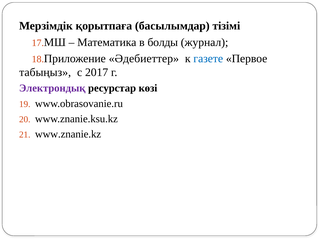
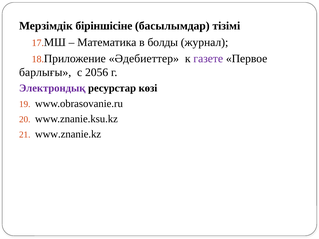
қорытпаға: қорытпаға -> біріншісіне
газете colour: blue -> purple
табыңыз: табыңыз -> барлығы
2017: 2017 -> 2056
